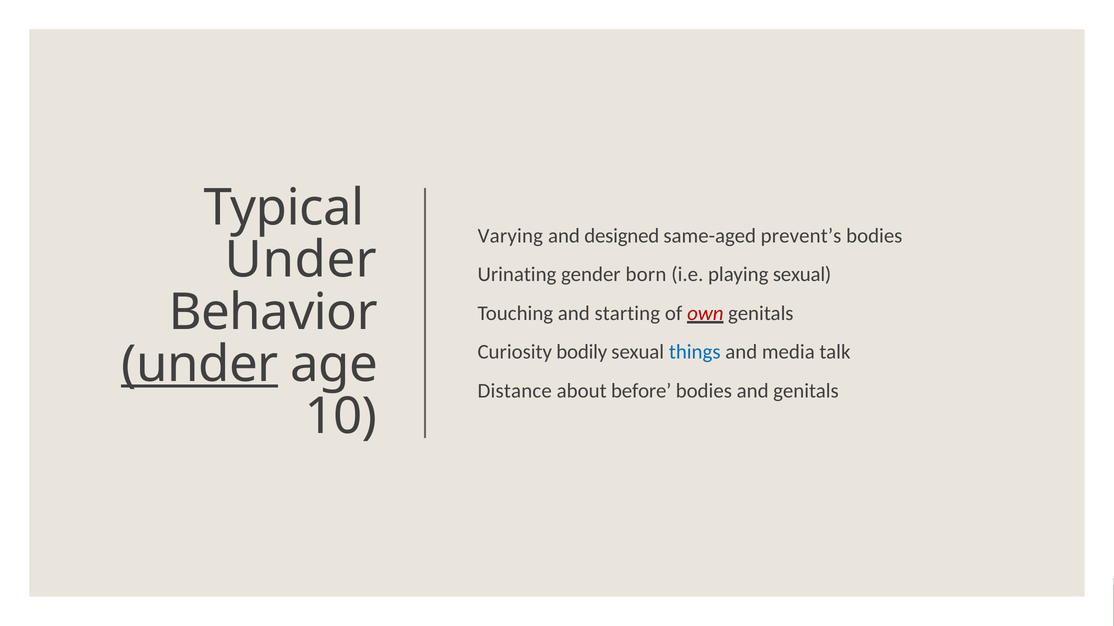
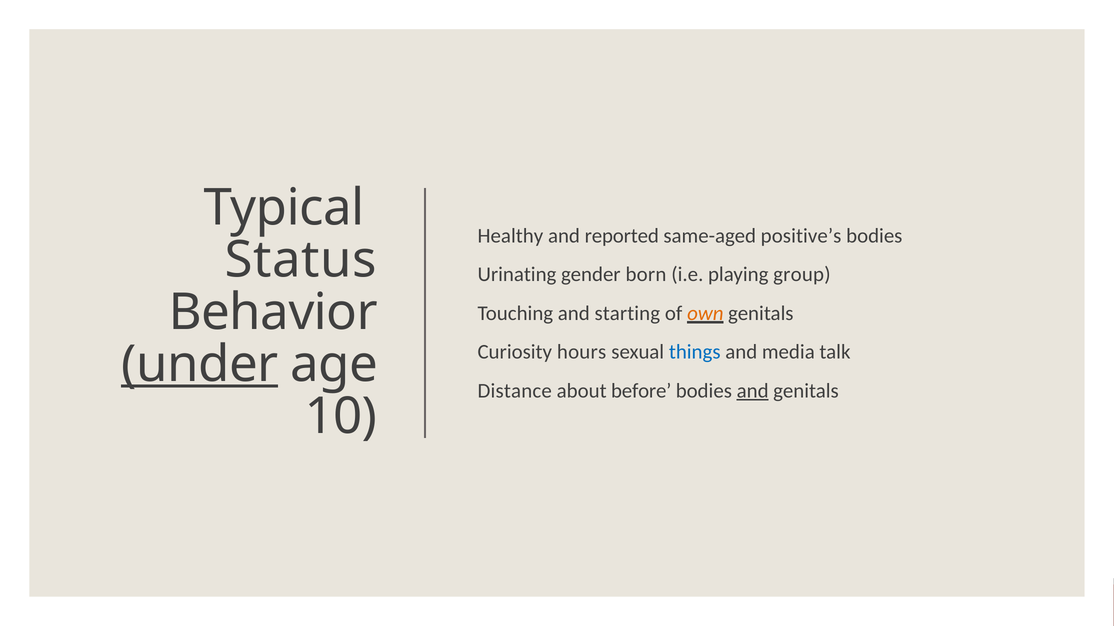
Varying: Varying -> Healthy
designed: designed -> reported
prevent’s: prevent’s -> positive’s
Under at (301, 260): Under -> Status
playing sexual: sexual -> group
own colour: red -> orange
bodily: bodily -> hours
and at (753, 391) underline: none -> present
